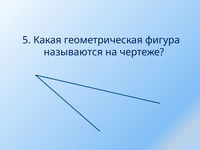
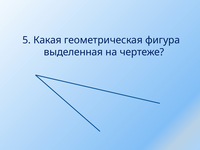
называются: называются -> выделенная
